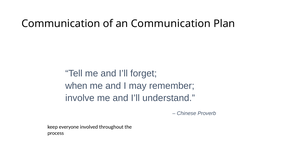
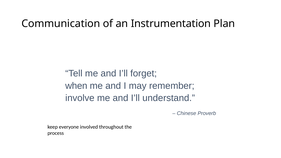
an Communication: Communication -> Instrumentation
